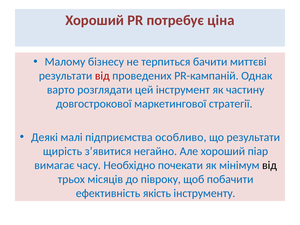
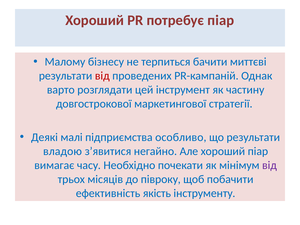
потребує ціна: ціна -> піар
щирість: щирість -> владою
від at (269, 165) colour: black -> purple
